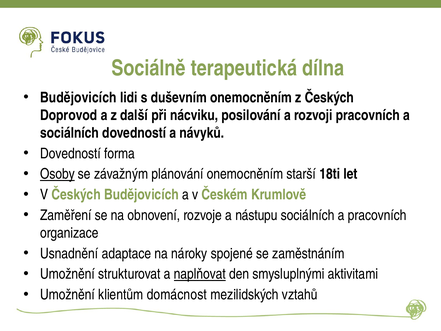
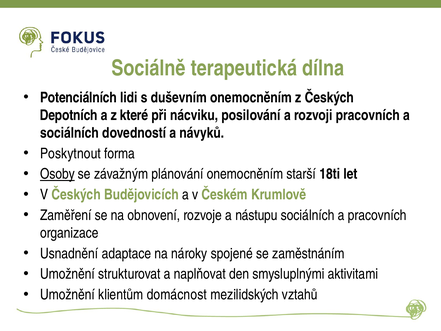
Budějovicích at (78, 98): Budějovicích -> Potenciálních
Doprovod: Doprovod -> Depotních
další: další -> které
Dovedností at (71, 153): Dovedností -> Poskytnout
naplňovat underline: present -> none
